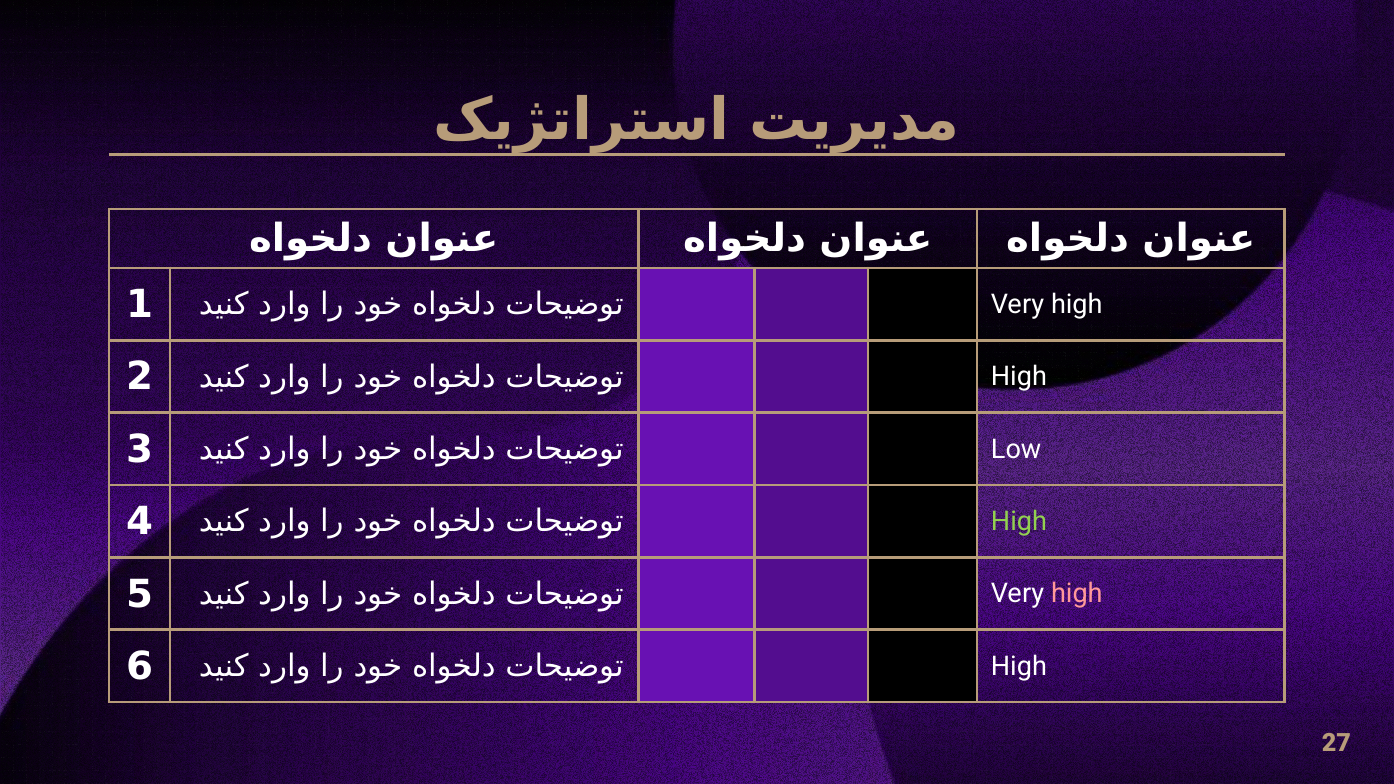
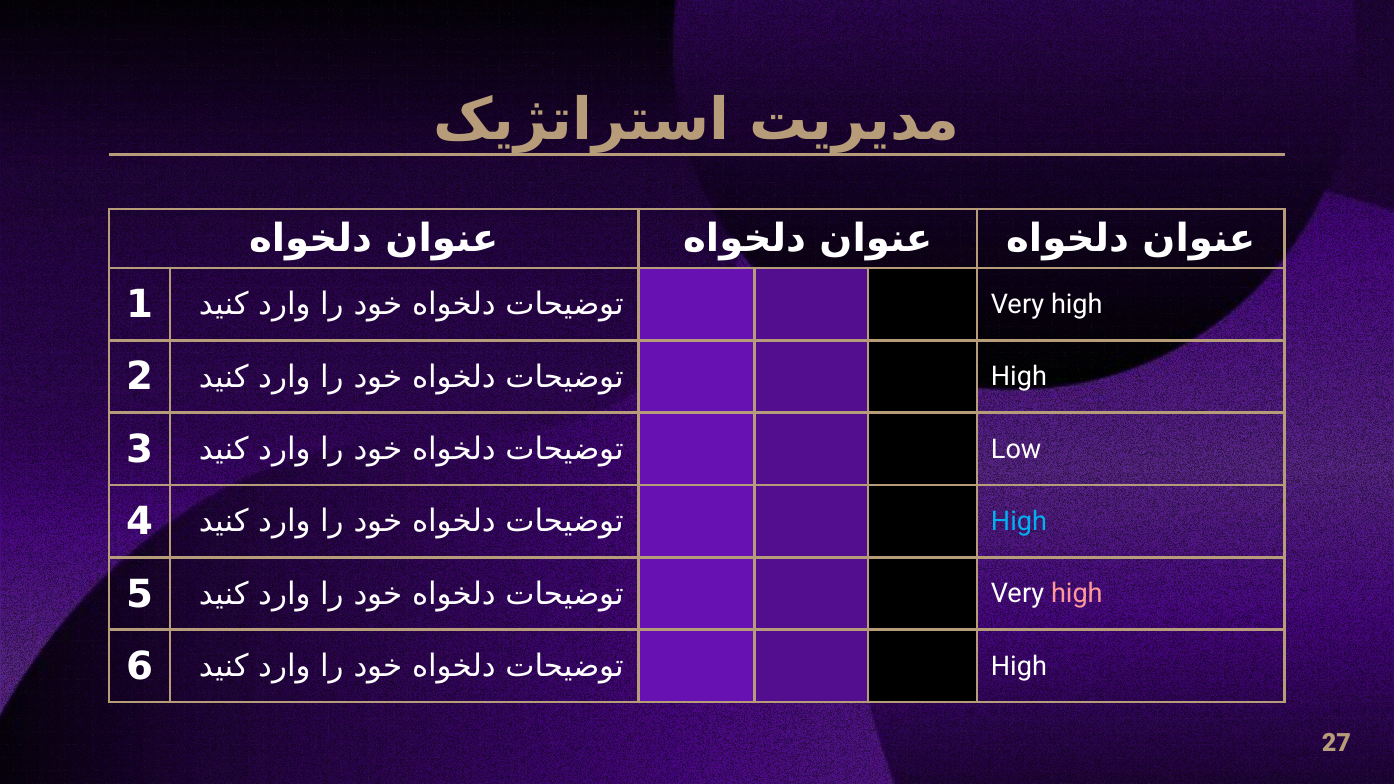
High at (1019, 522) colour: light green -> light blue
